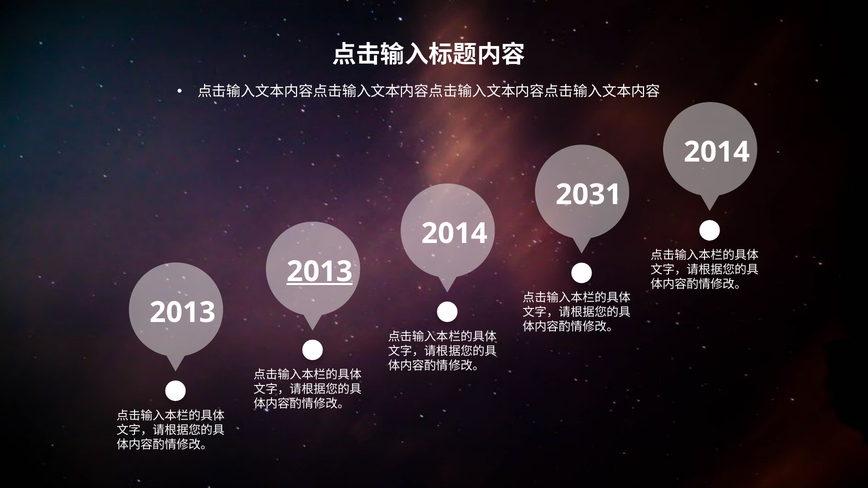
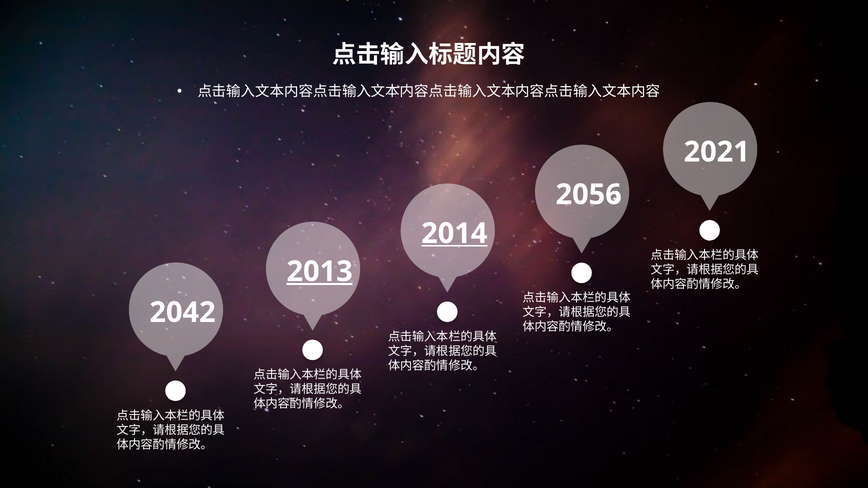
2014 at (717, 152): 2014 -> 2021
2031: 2031 -> 2056
2014 at (454, 234) underline: none -> present
2013 at (183, 313): 2013 -> 2042
